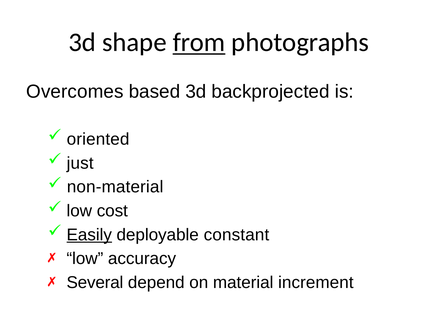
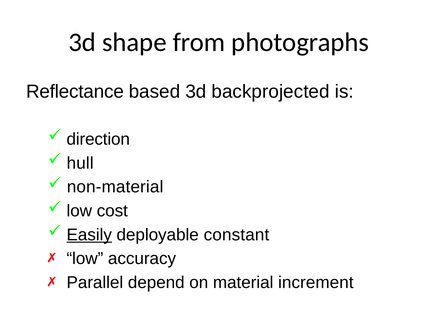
from underline: present -> none
Overcomes: Overcomes -> Reflectance
oriented: oriented -> direction
just: just -> hull
Several: Several -> Parallel
